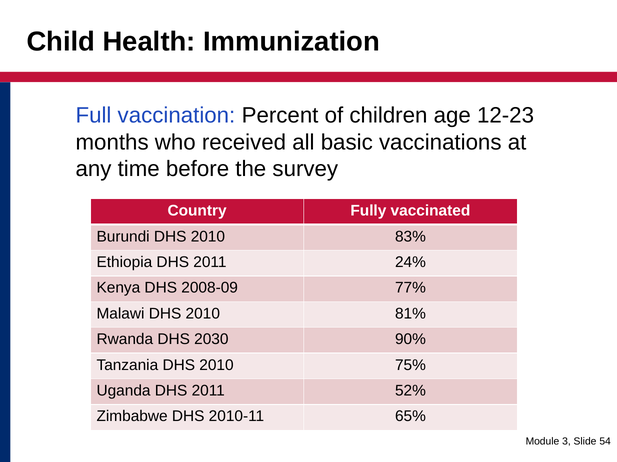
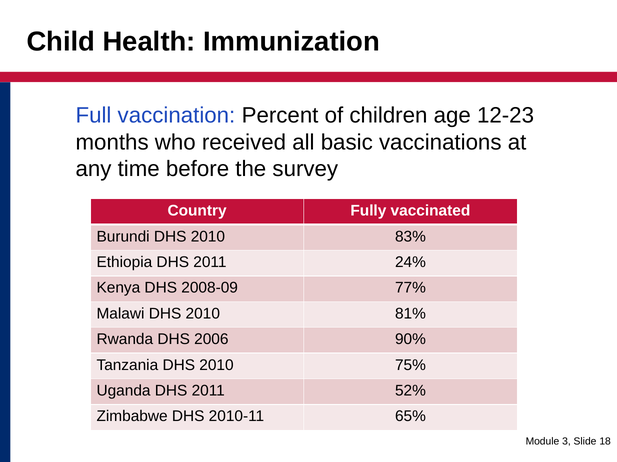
2030: 2030 -> 2006
54: 54 -> 18
